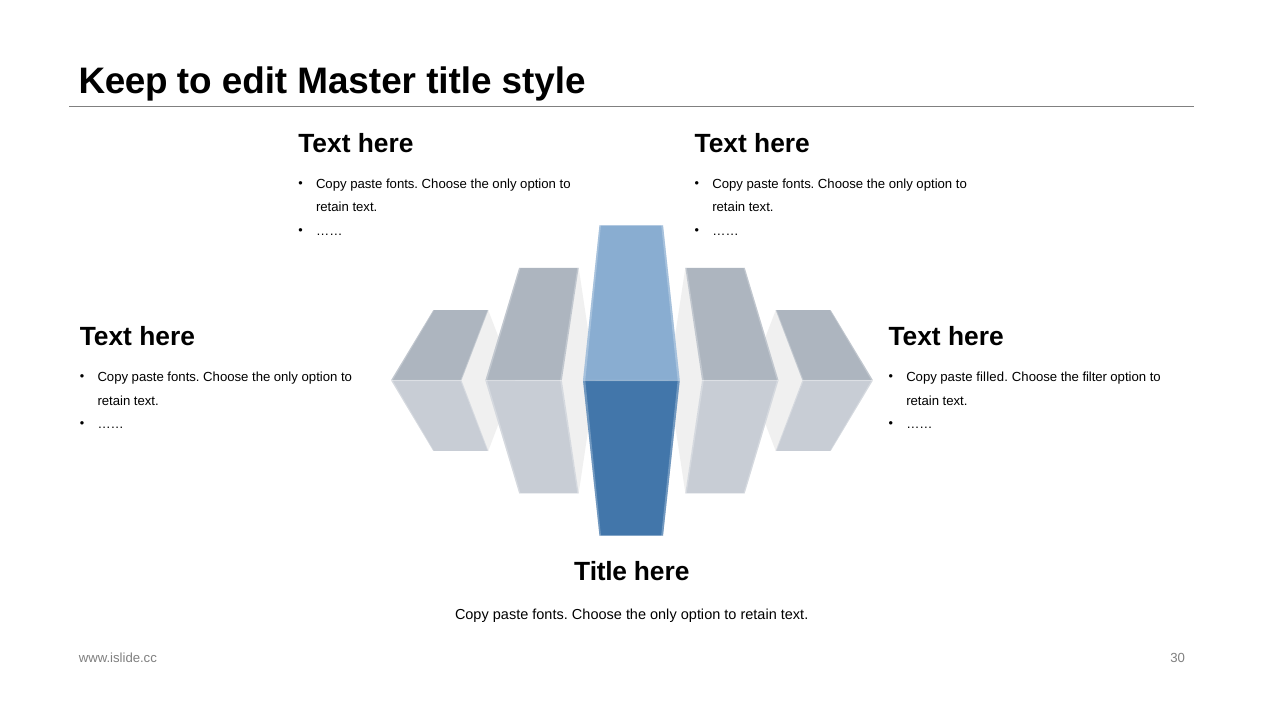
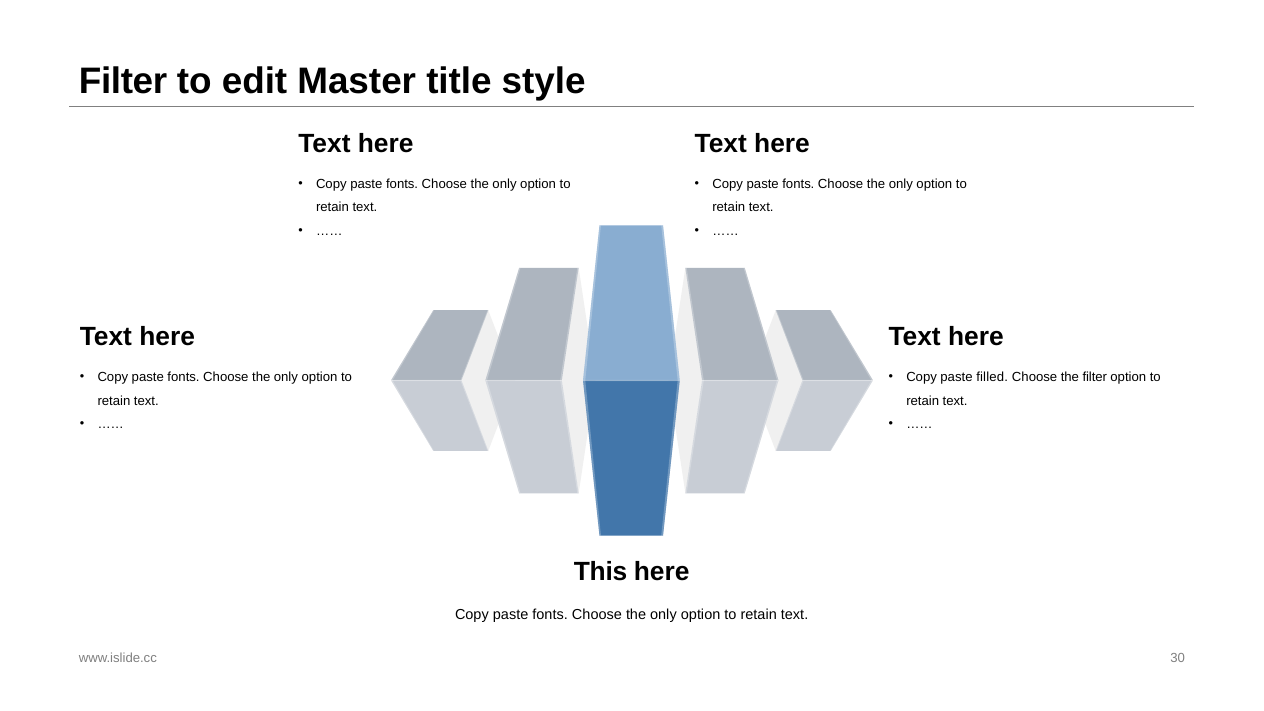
Keep at (123, 82): Keep -> Filter
Title at (601, 572): Title -> This
